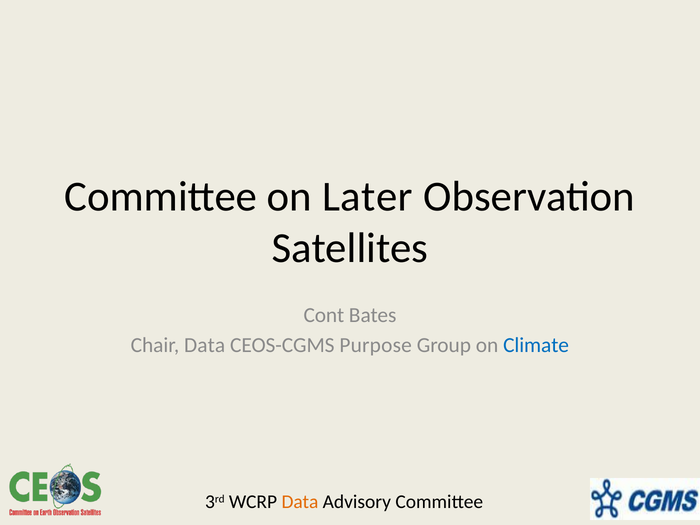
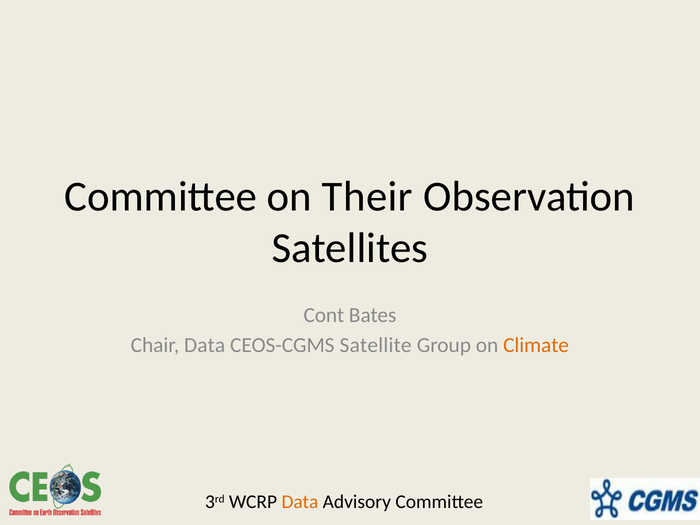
Later: Later -> Their
Purpose: Purpose -> Satellite
Climate colour: blue -> orange
